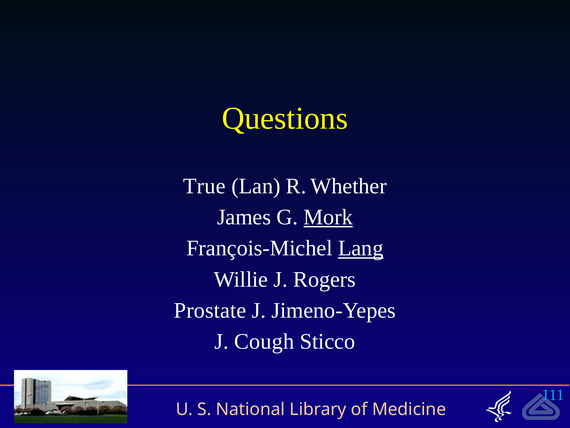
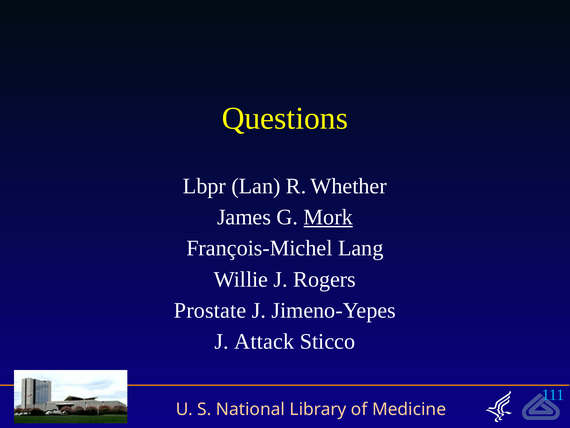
True: True -> Lbpr
Lang underline: present -> none
Cough: Cough -> Attack
